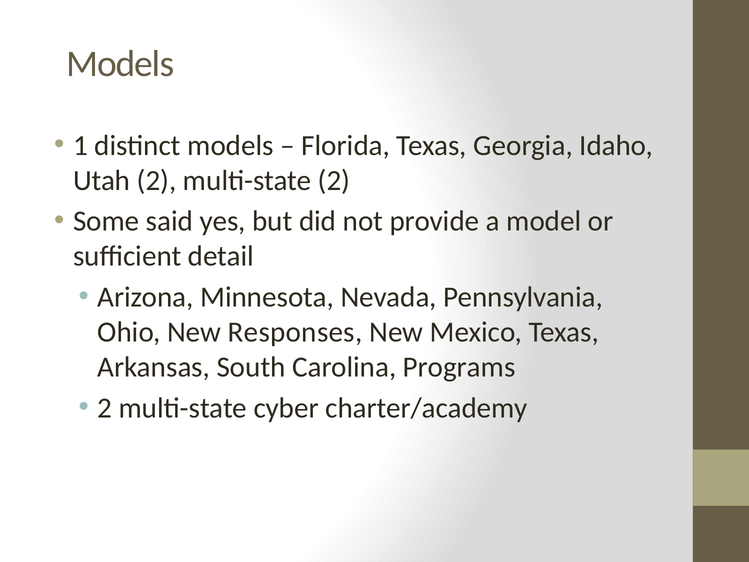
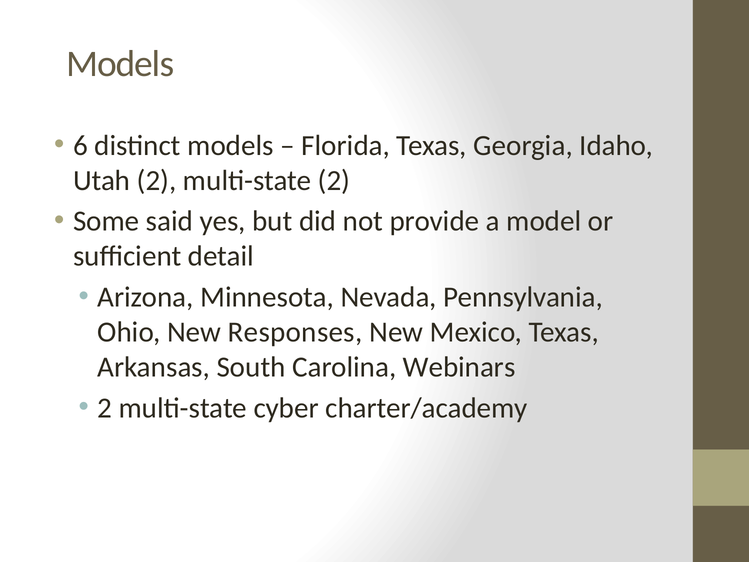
1: 1 -> 6
Programs: Programs -> Webinars
